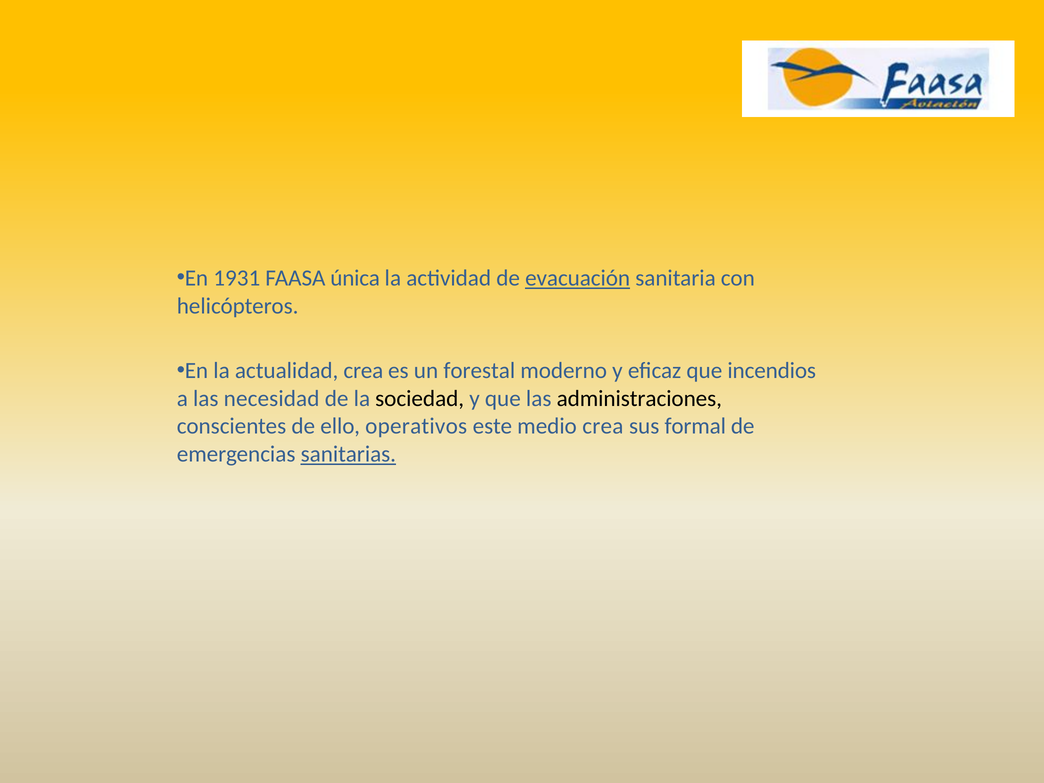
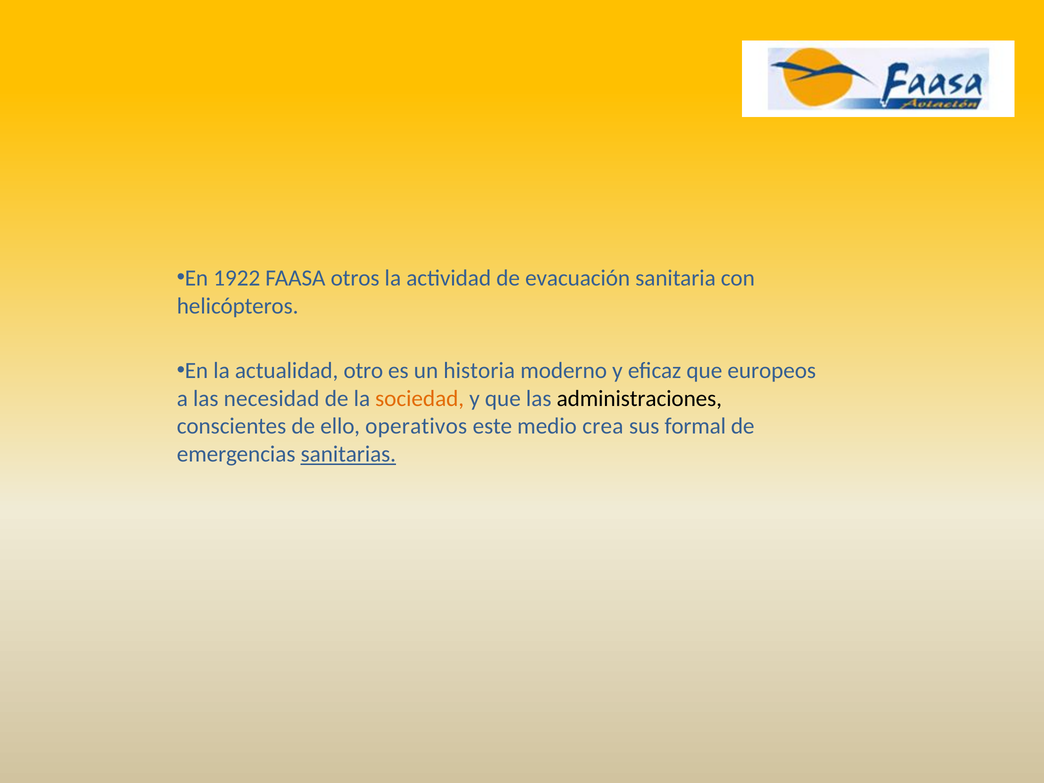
1931: 1931 -> 1922
única: única -> otros
evacuación underline: present -> none
actualidad crea: crea -> otro
forestal: forestal -> historia
incendios: incendios -> europeos
sociedad colour: black -> orange
